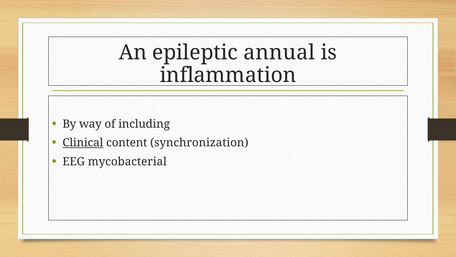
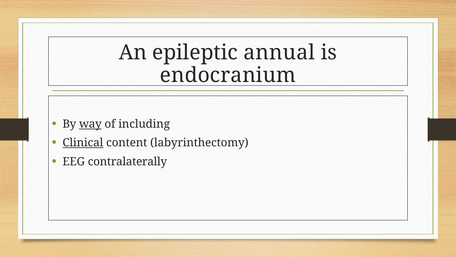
inflammation: inflammation -> endocranium
way underline: none -> present
synchronization: synchronization -> labyrinthectomy
mycobacterial: mycobacterial -> contralaterally
